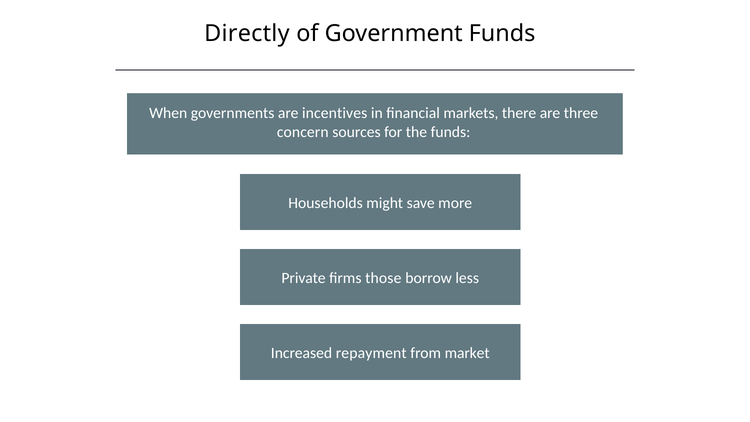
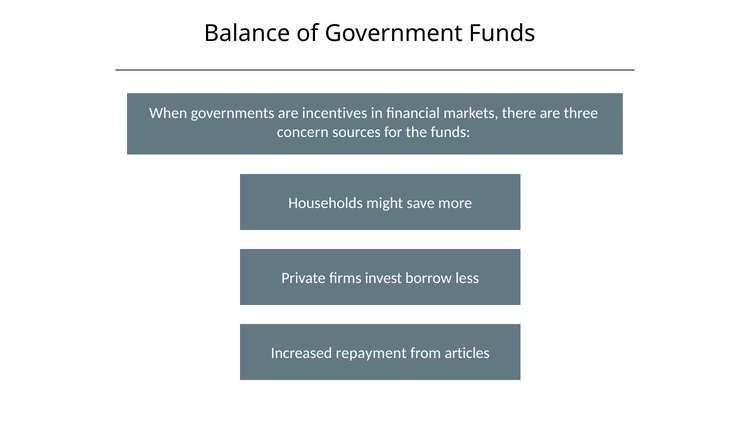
Directly: Directly -> Balance
those: those -> invest
market: market -> articles
